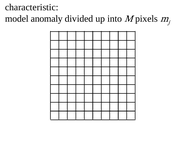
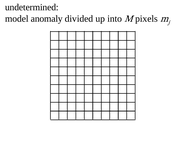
characteristic: characteristic -> undetermined
